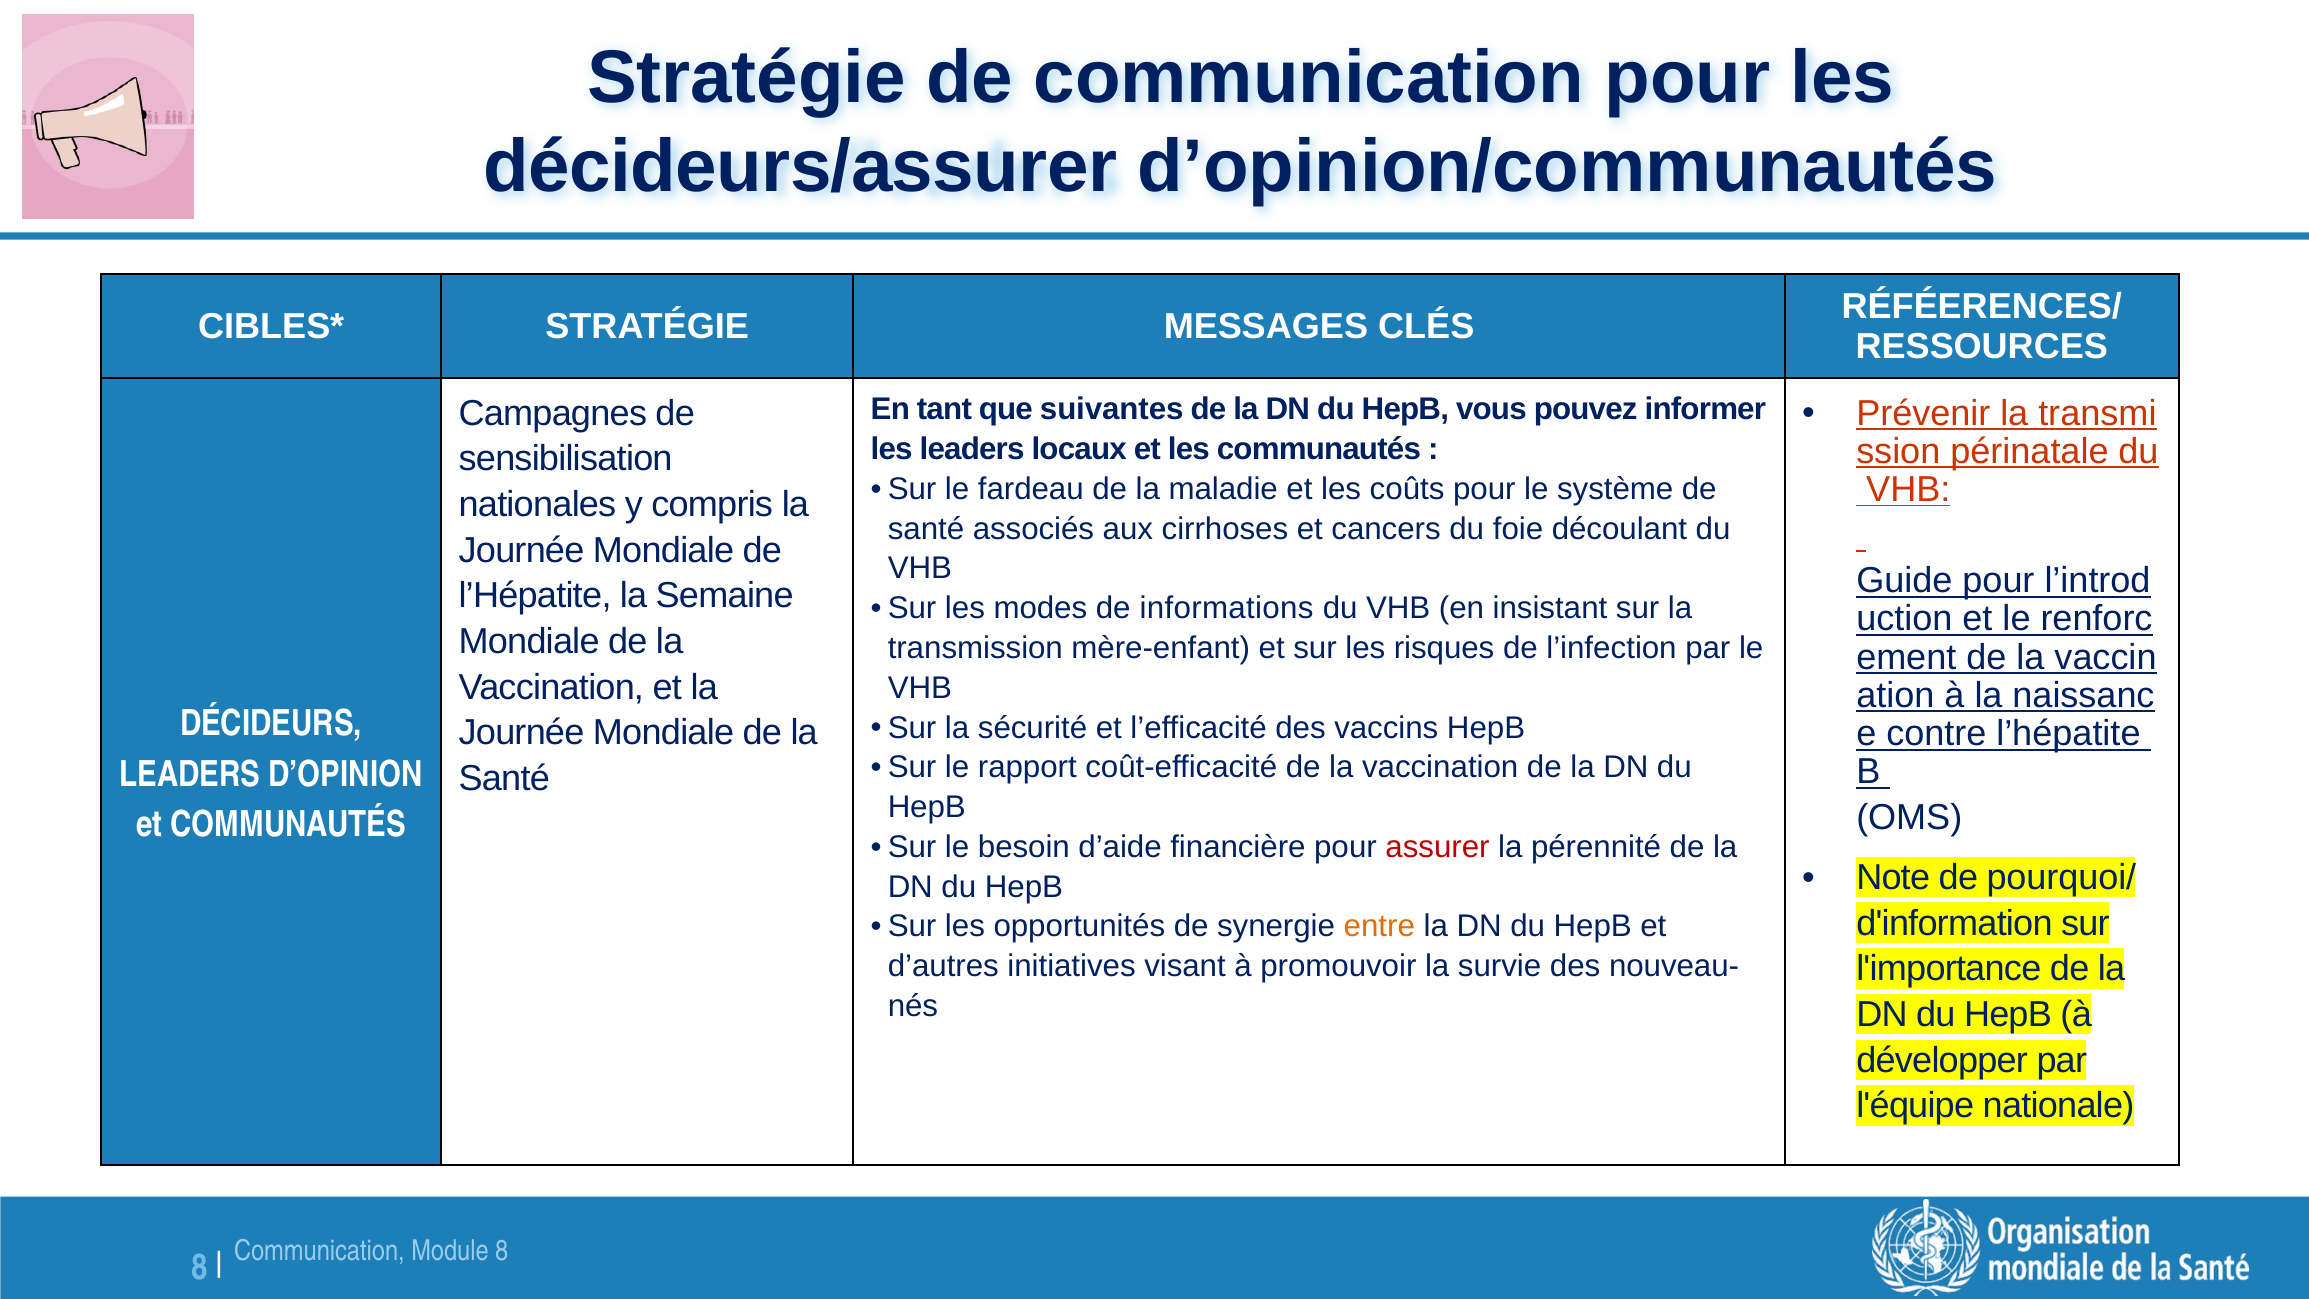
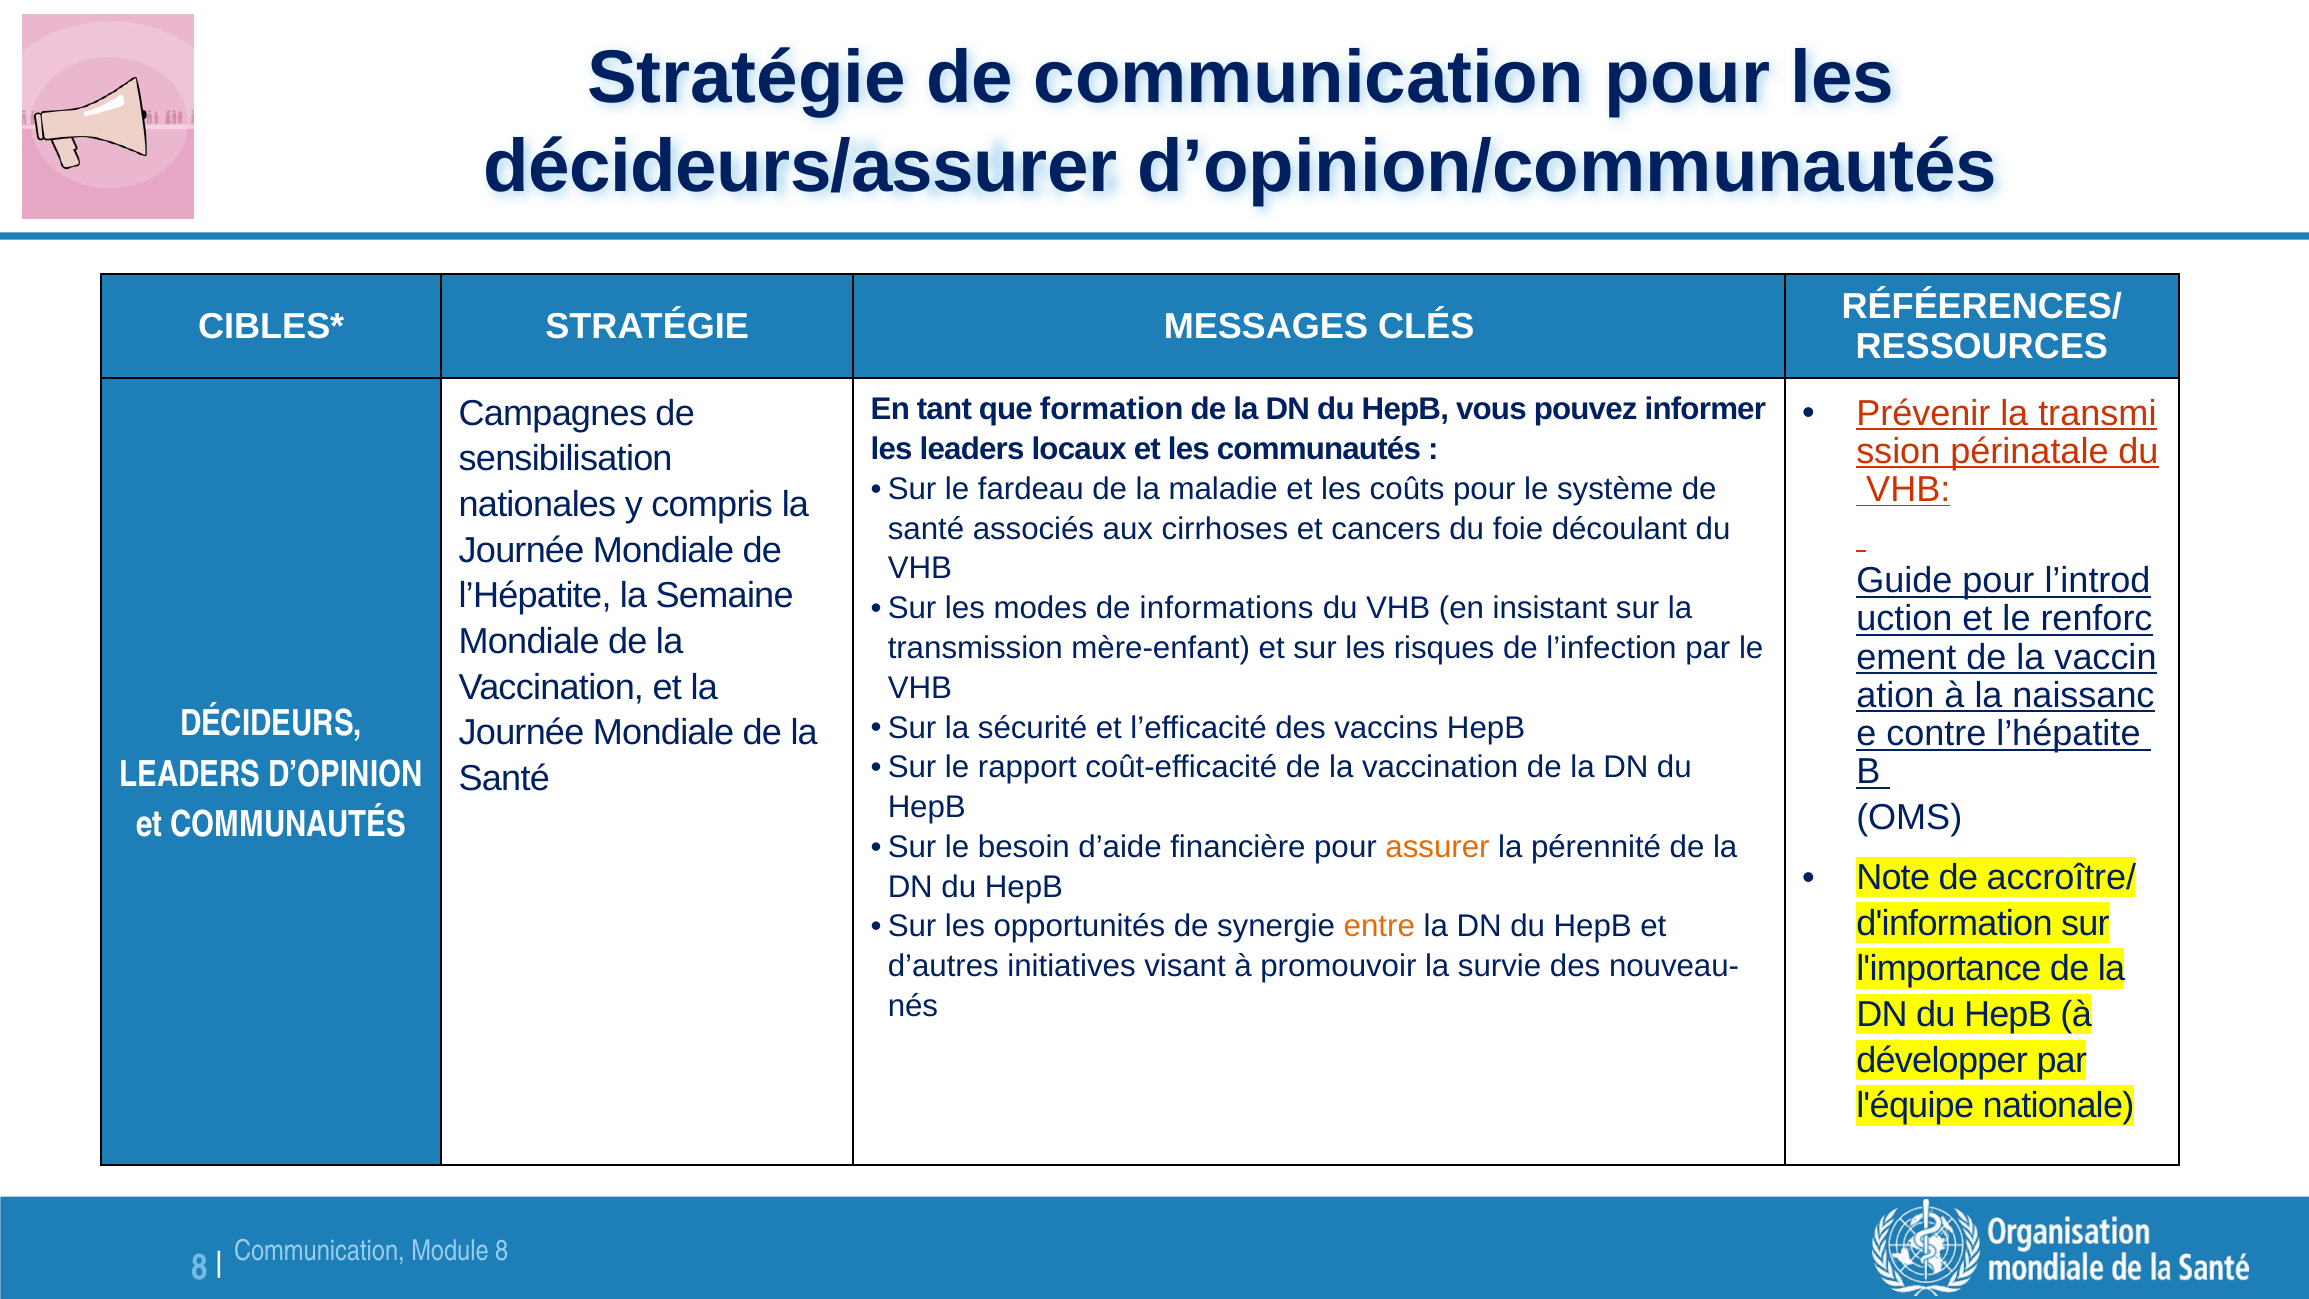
suivantes: suivantes -> formation
assurer colour: red -> orange
pourquoi/: pourquoi/ -> accroître/
